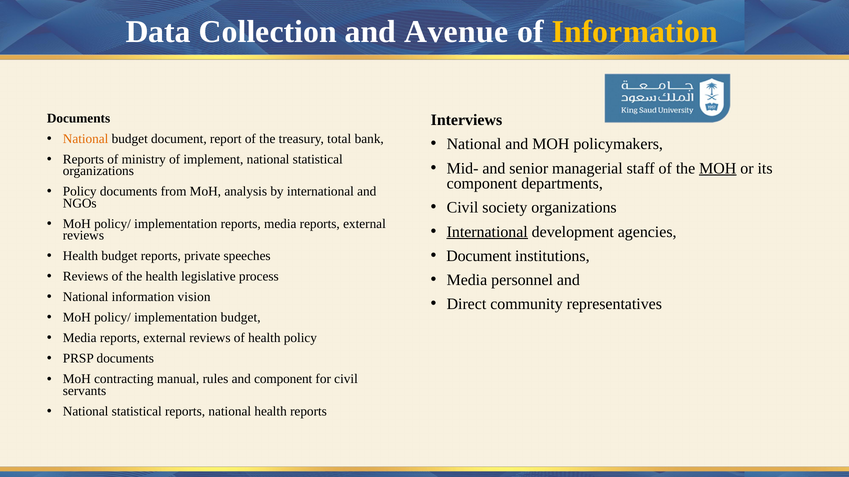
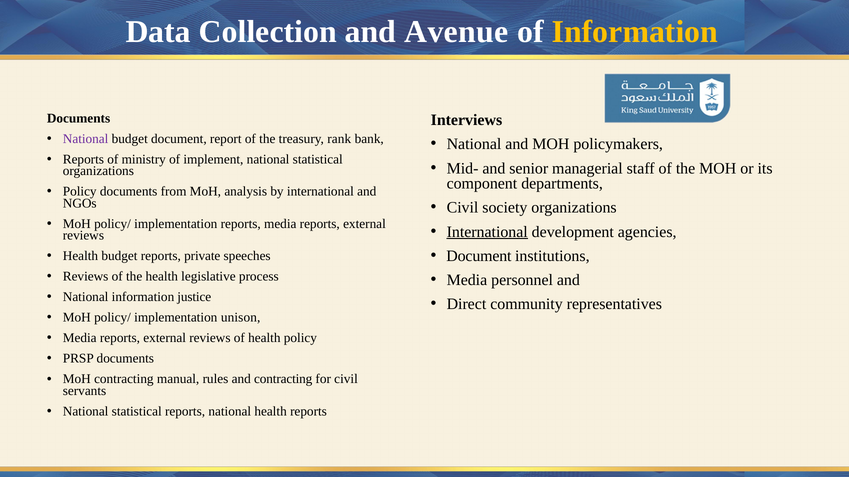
National at (86, 139) colour: orange -> purple
total: total -> rank
MOH at (718, 168) underline: present -> none
vision: vision -> justice
implementation budget: budget -> unison
and component: component -> contracting
